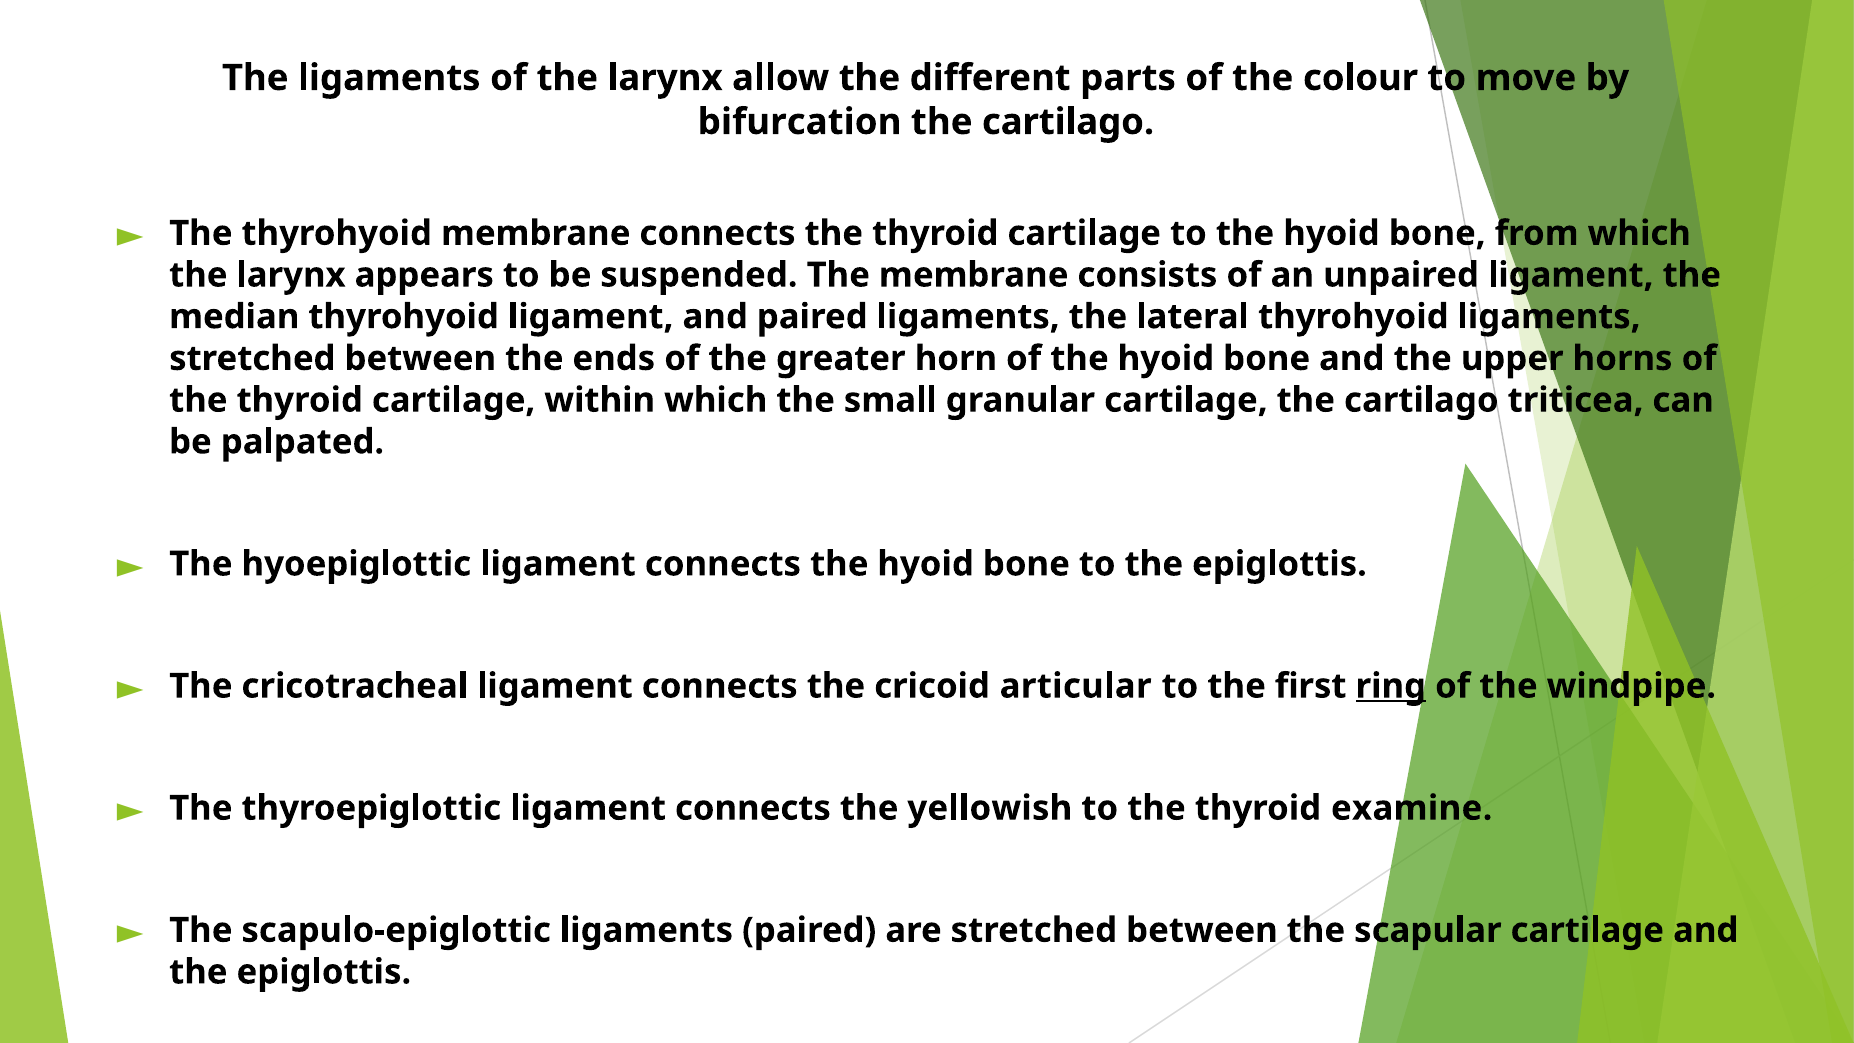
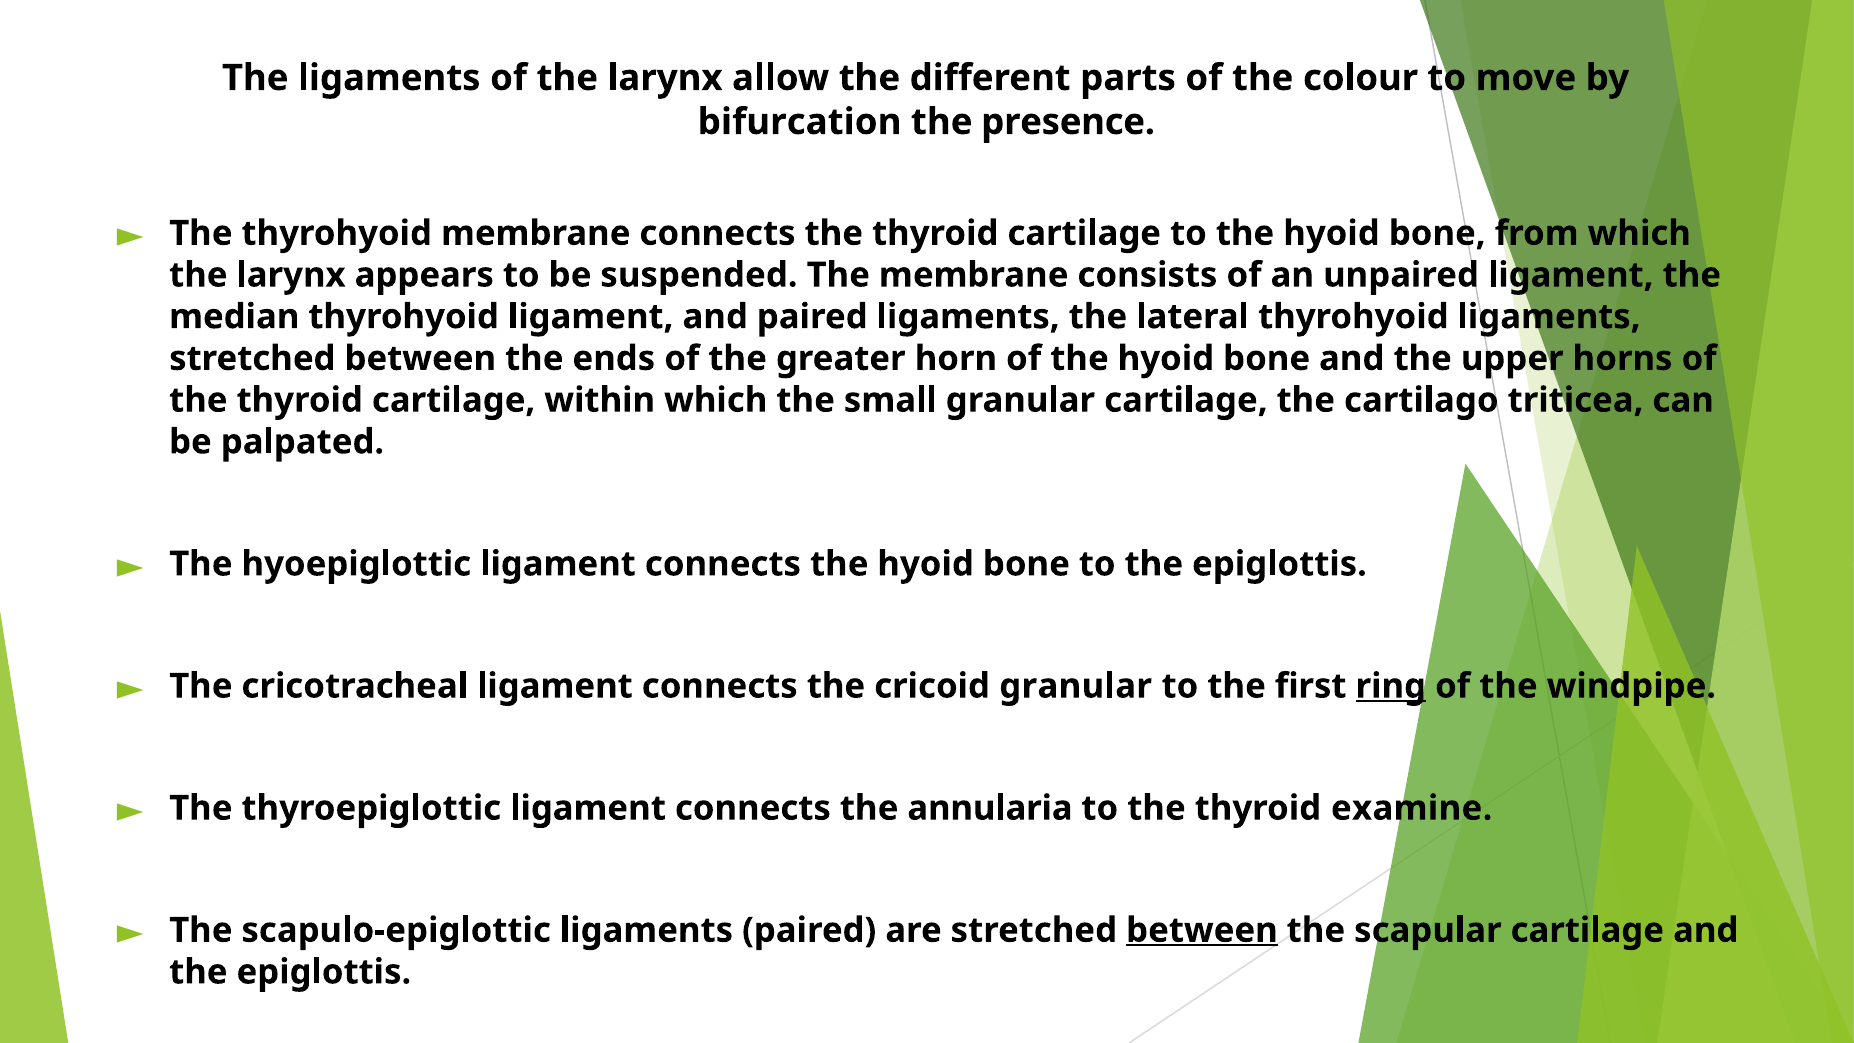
cartilago at (1068, 122): cartilago -> presence
cricoid articular: articular -> granular
yellowish: yellowish -> annularia
between at (1202, 930) underline: none -> present
